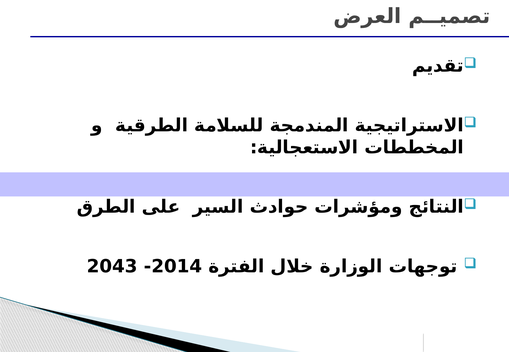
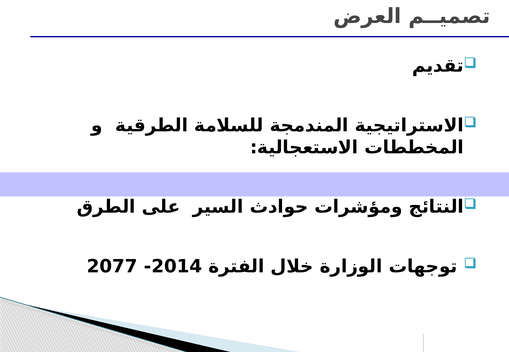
2043: 2043 -> 2077
